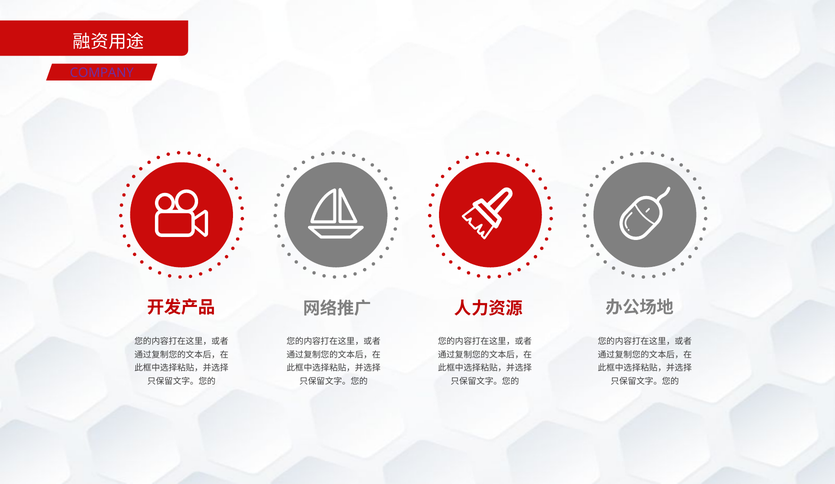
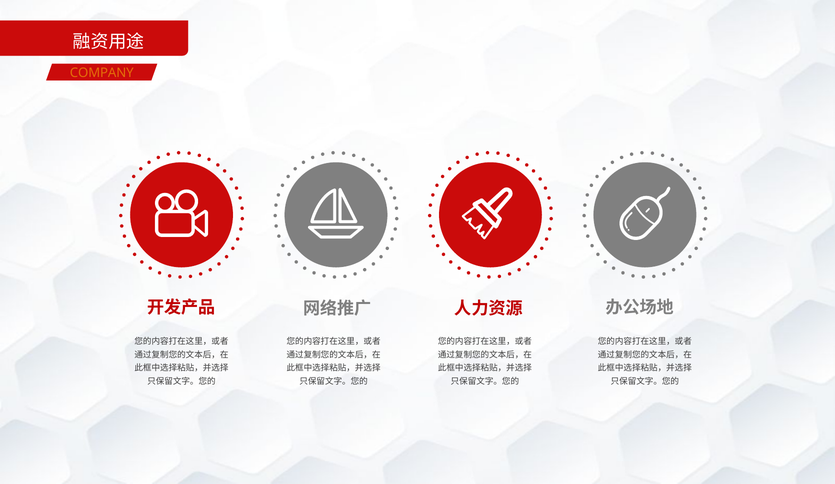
COMPANY colour: purple -> orange
